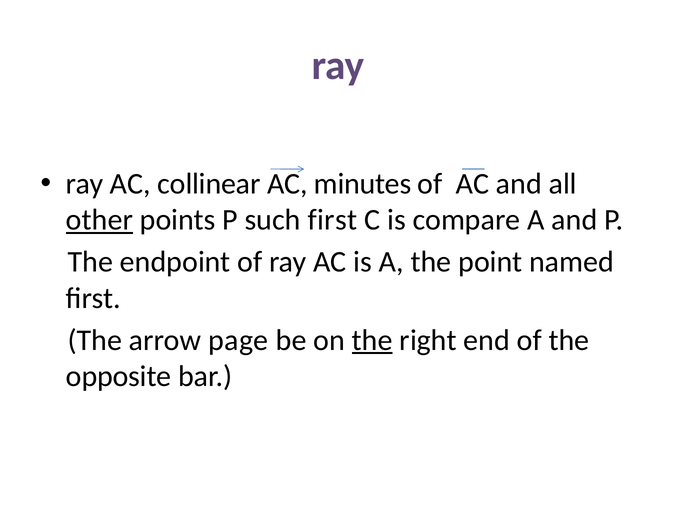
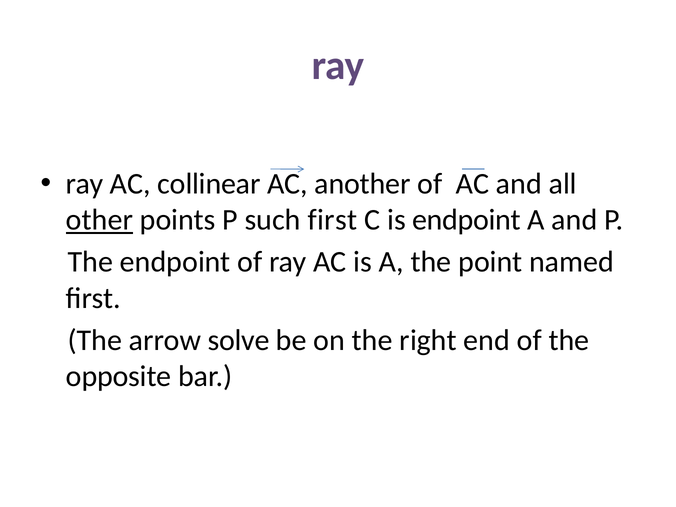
minutes: minutes -> another
is compare: compare -> endpoint
page: page -> solve
the at (372, 340) underline: present -> none
